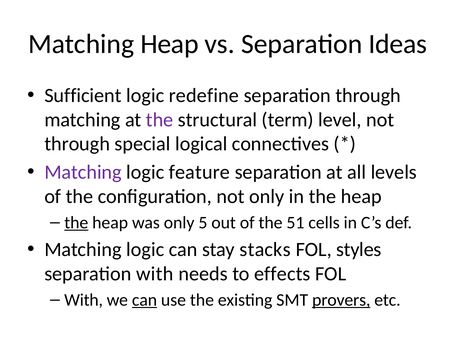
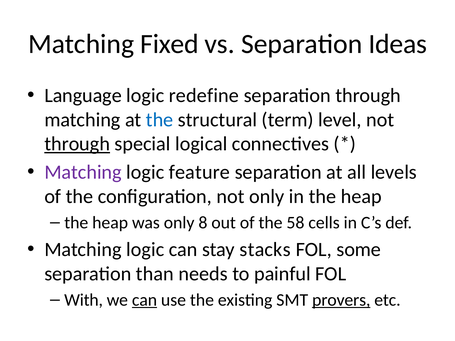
Matching Heap: Heap -> Fixed
Sufficient: Sufficient -> Language
the at (160, 120) colour: purple -> blue
through at (77, 144) underline: none -> present
the at (76, 223) underline: present -> none
5: 5 -> 8
51: 51 -> 58
styles: styles -> some
separation with: with -> than
effects: effects -> painful
